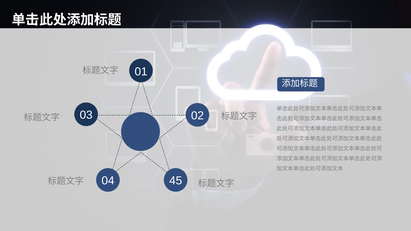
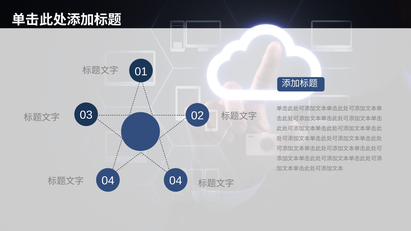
04 45: 45 -> 04
